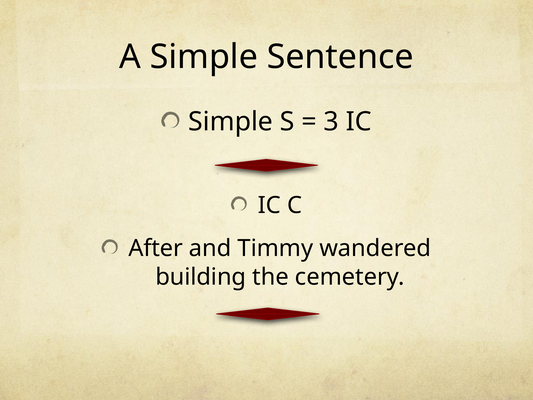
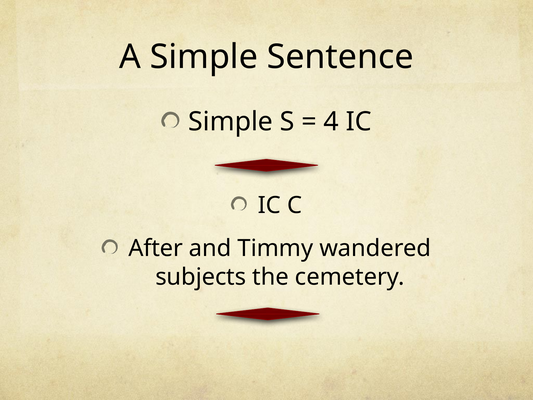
3: 3 -> 4
building: building -> subjects
